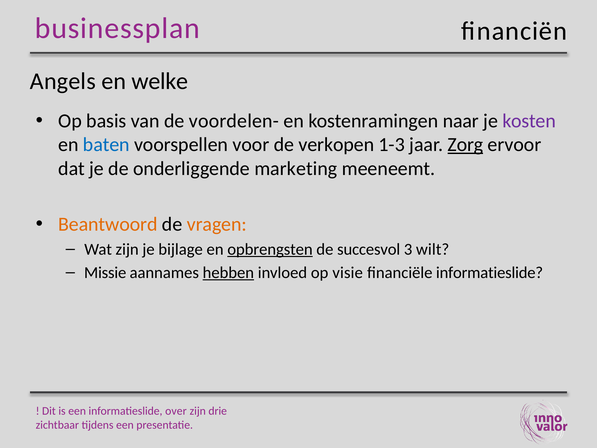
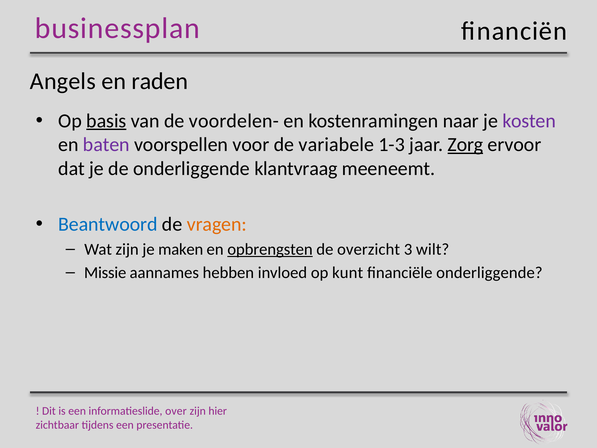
welke: welke -> raden
basis underline: none -> present
baten colour: blue -> purple
verkopen: verkopen -> variabele
marketing: marketing -> klantvraag
Beantwoord colour: orange -> blue
bijlage: bijlage -> maken
succesvol: succesvol -> overzicht
hebben underline: present -> none
visie: visie -> kunt
financiële informatieslide: informatieslide -> onderliggende
drie: drie -> hier
